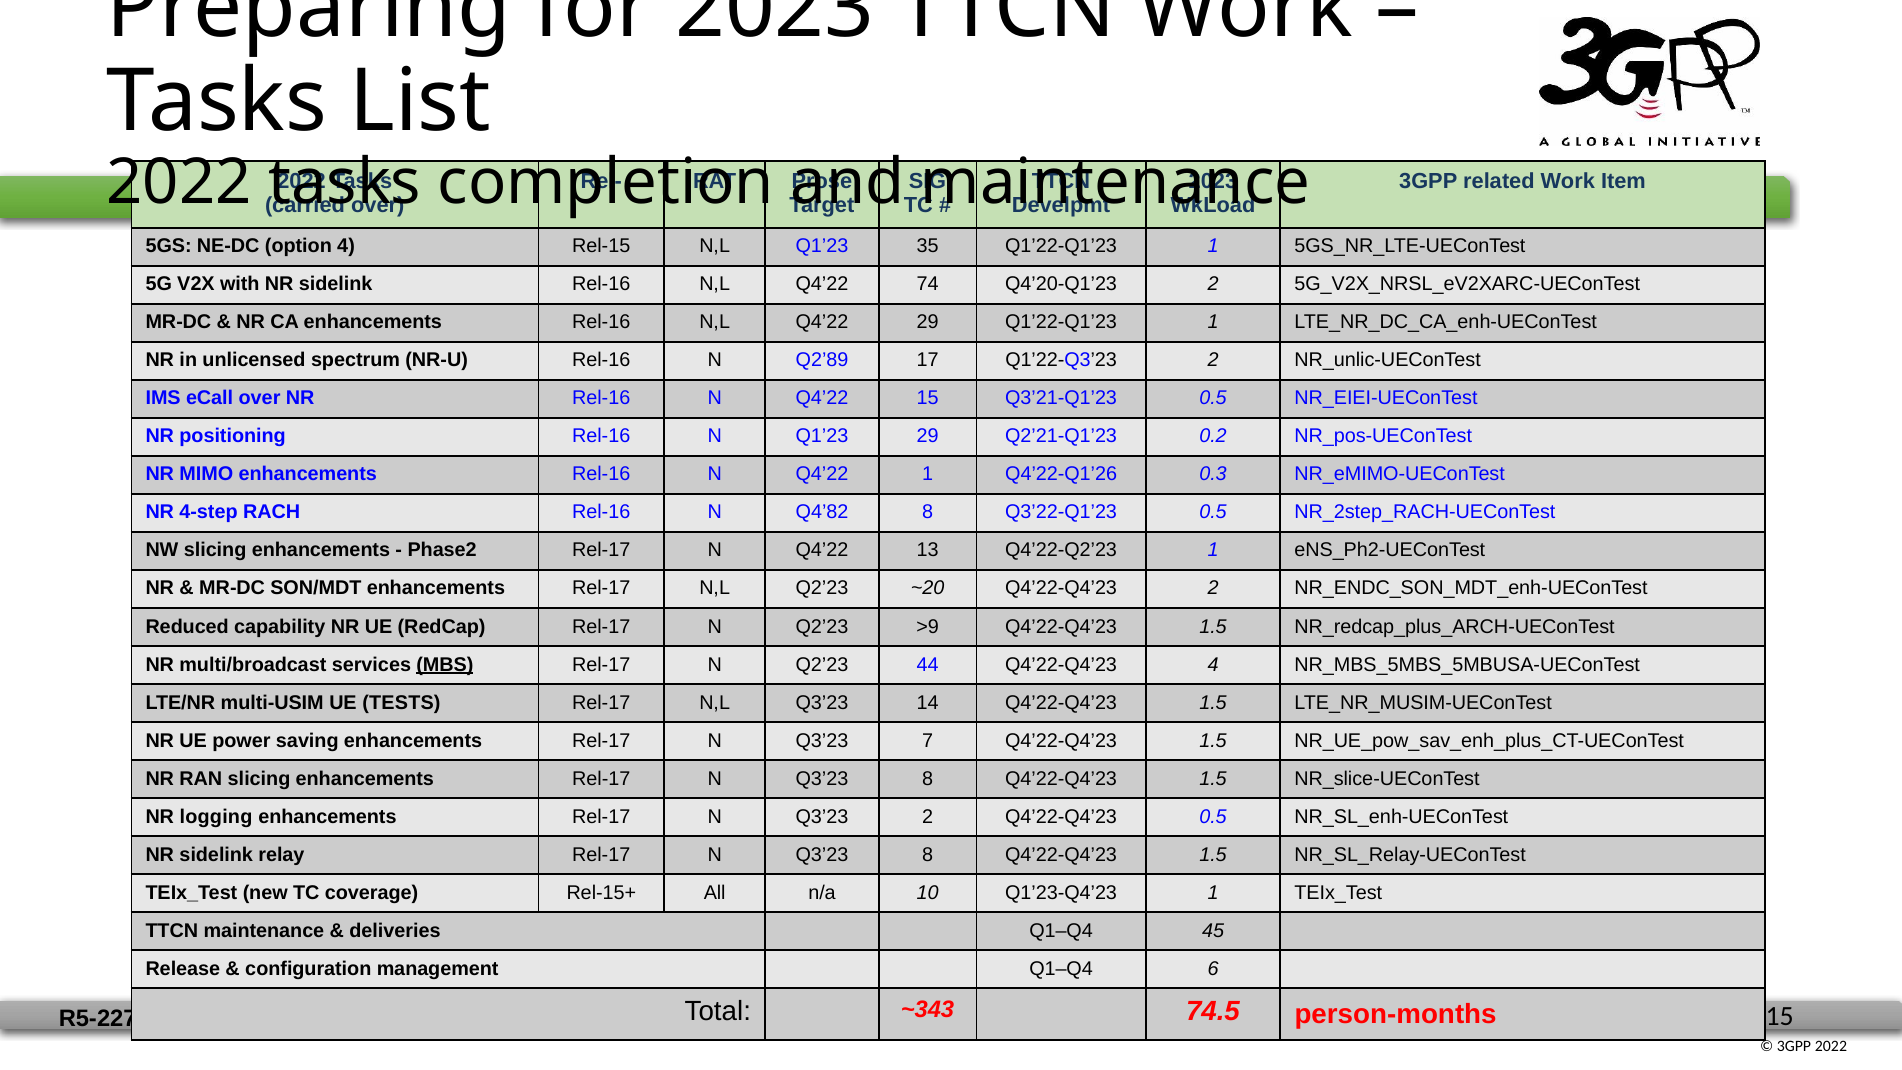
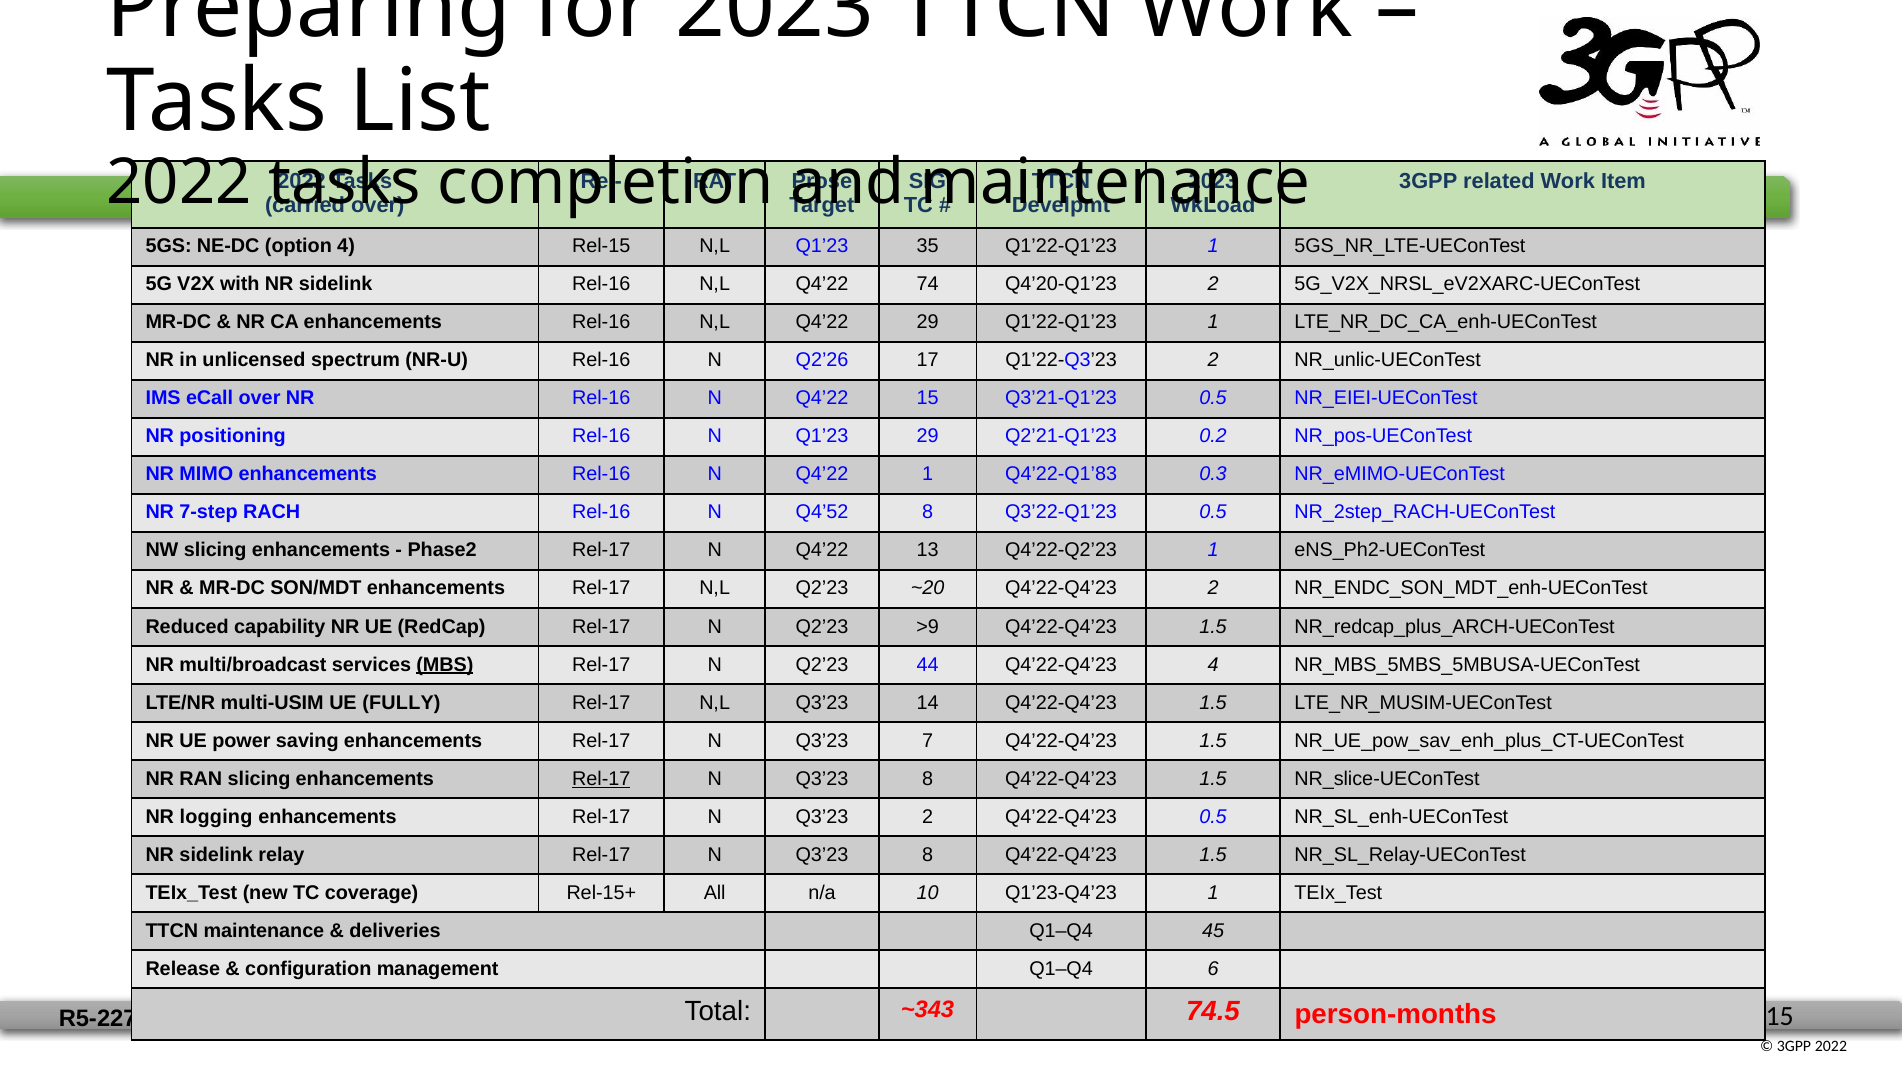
Q2’89: Q2’89 -> Q2’26
Q4’22-Q1’26: Q4’22-Q1’26 -> Q4’22-Q1’83
4-step: 4-step -> 7-step
Q4’82: Q4’82 -> Q4’52
TESTS: TESTS -> FULLY
Rel-17 at (601, 778) underline: none -> present
